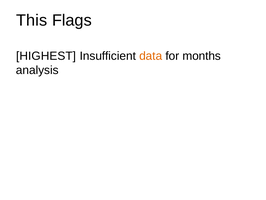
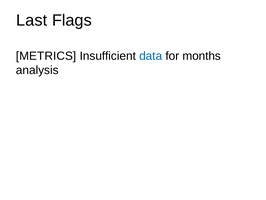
This: This -> Last
HIGHEST: HIGHEST -> METRICS
data colour: orange -> blue
